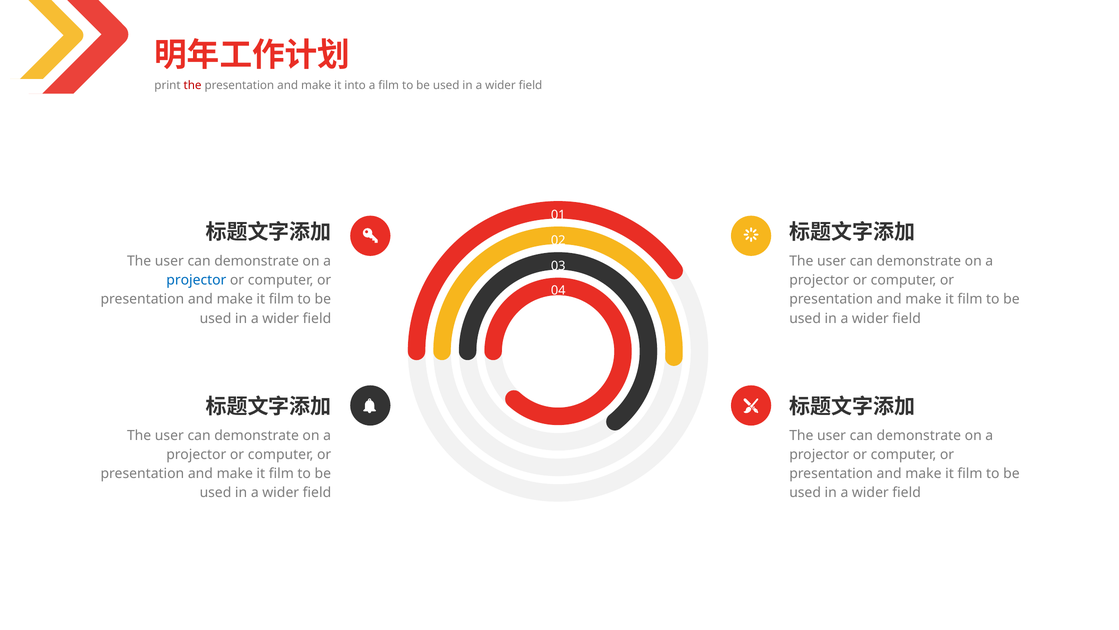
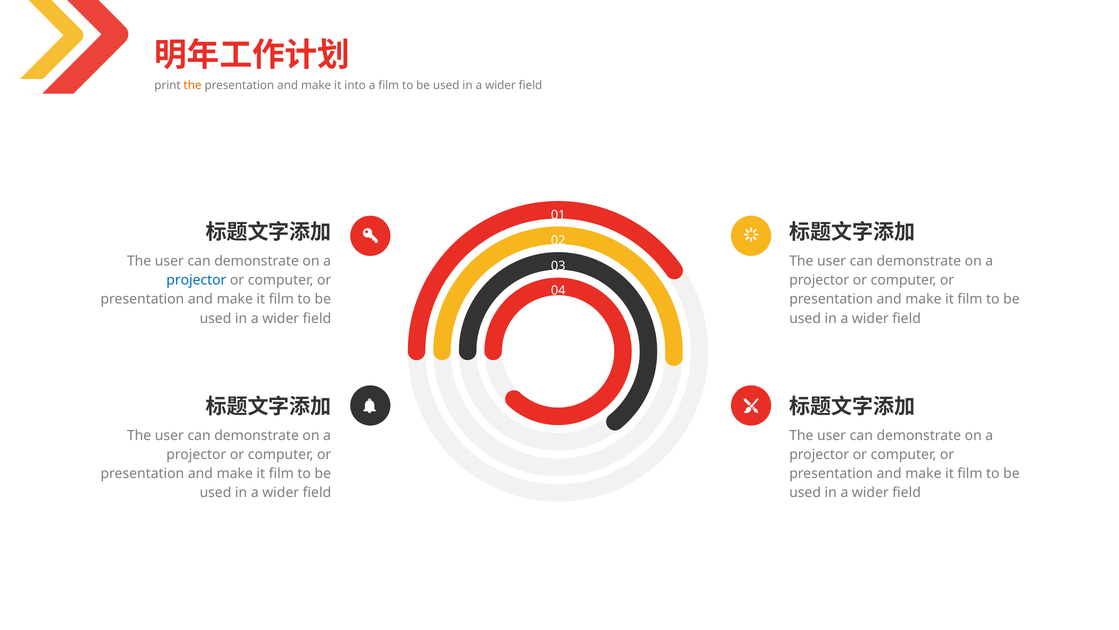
the at (193, 85) colour: red -> orange
